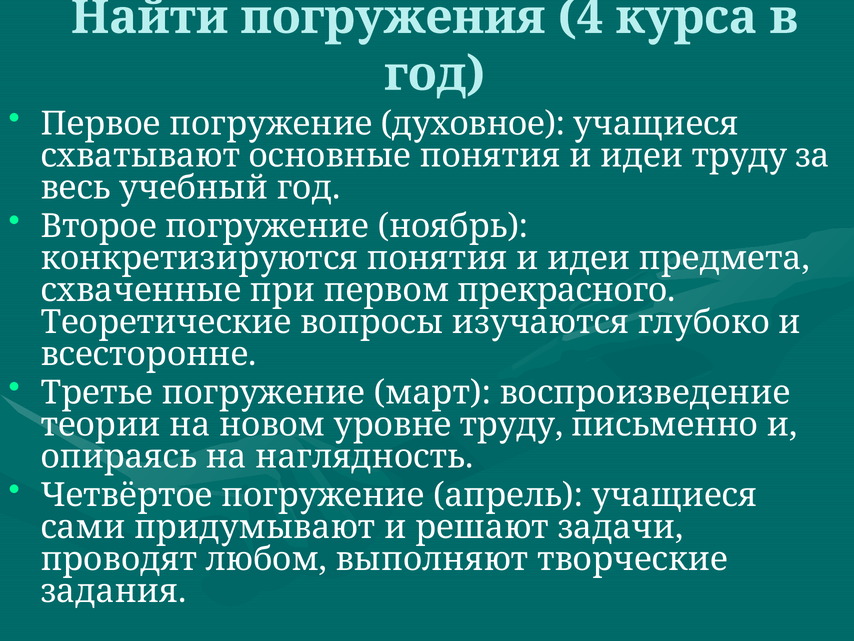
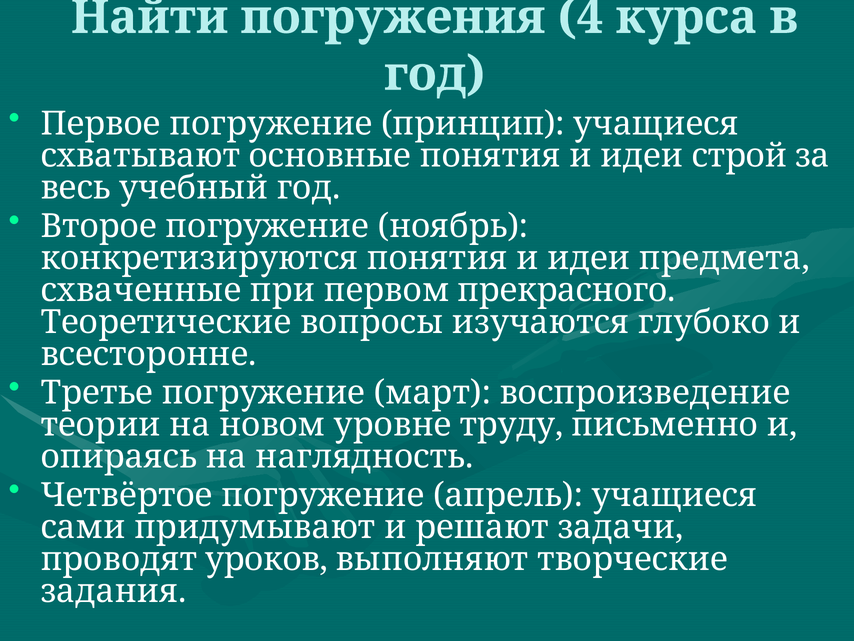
духовное: духовное -> принцип
идеи труду: труду -> строй
любом: любом -> уроков
